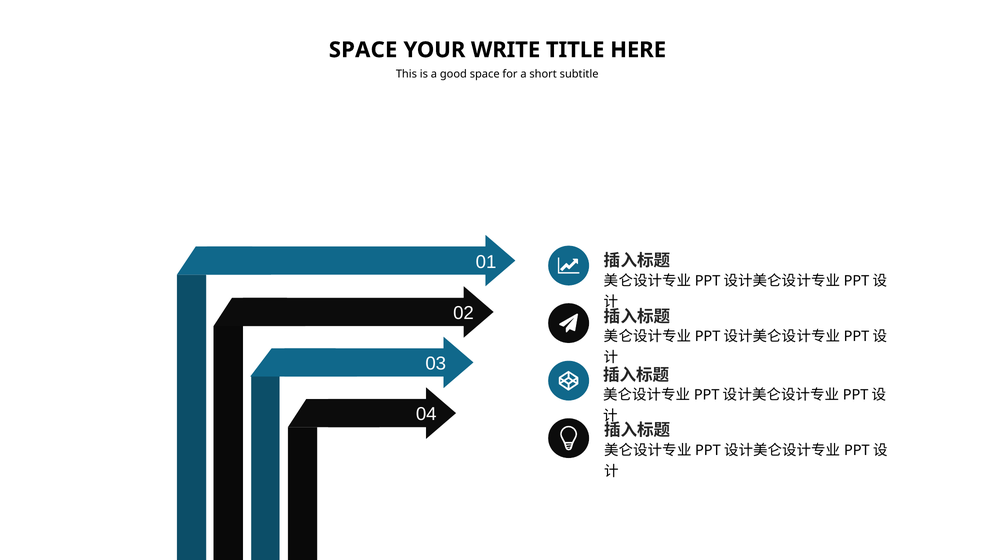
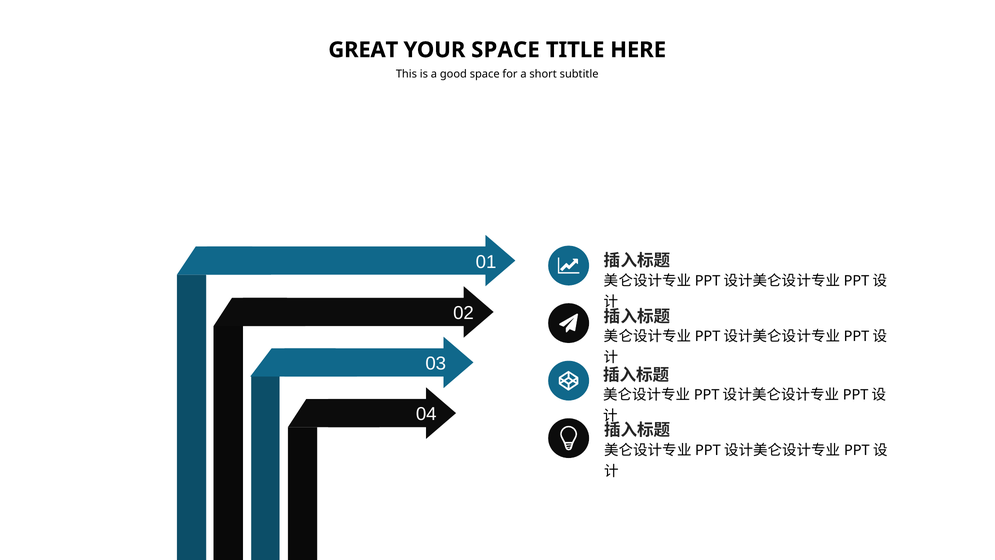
SPACE at (363, 50): SPACE -> GREAT
YOUR WRITE: WRITE -> SPACE
